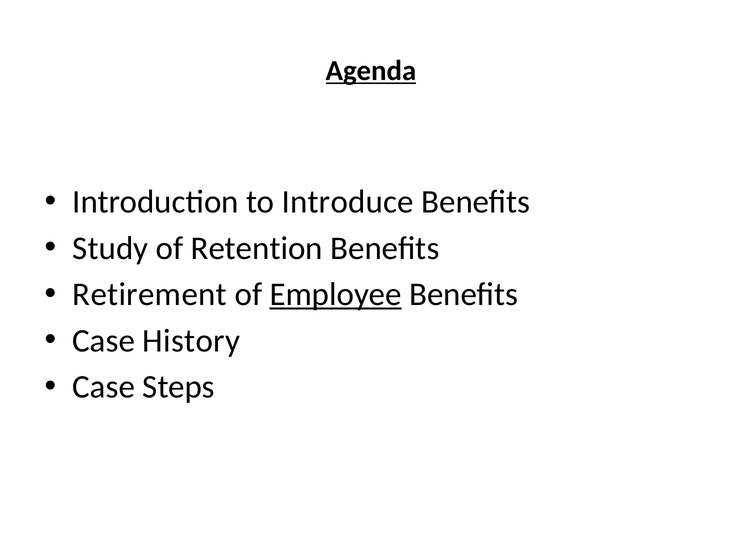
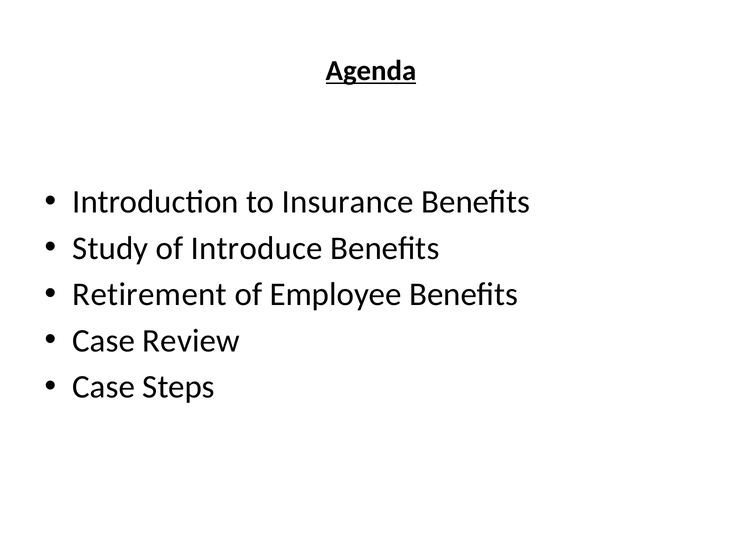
Introduce: Introduce -> Insurance
Retention: Retention -> Introduce
Employee underline: present -> none
History: History -> Review
